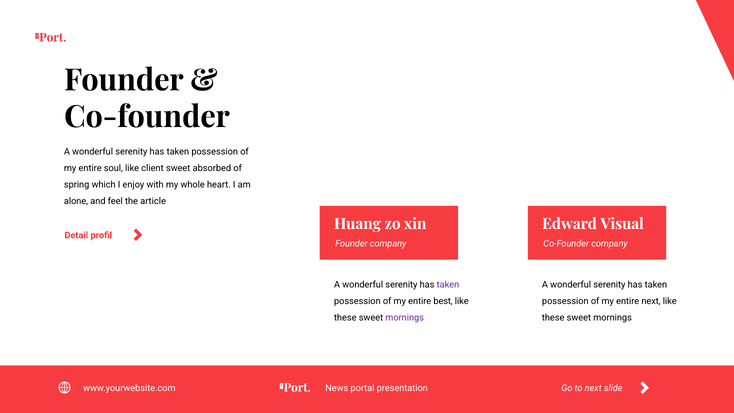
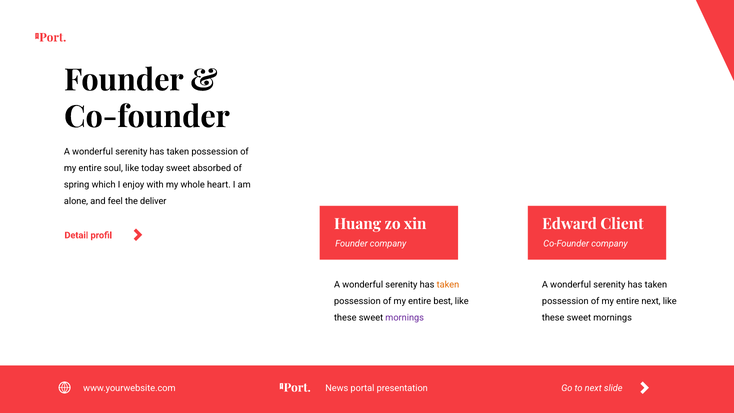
client: client -> today
article: article -> deliver
Visual: Visual -> Client
taken at (448, 285) colour: purple -> orange
